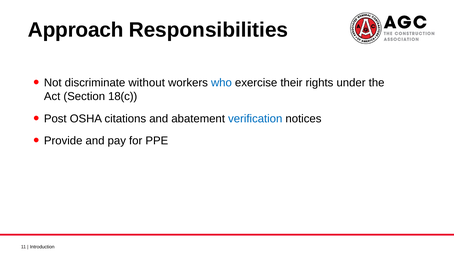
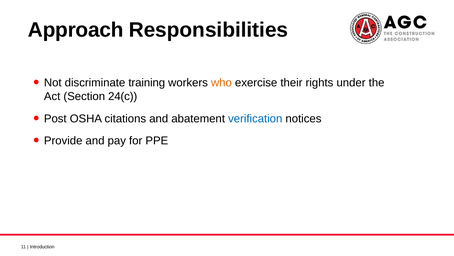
without: without -> training
who colour: blue -> orange
18(c: 18(c -> 24(c
